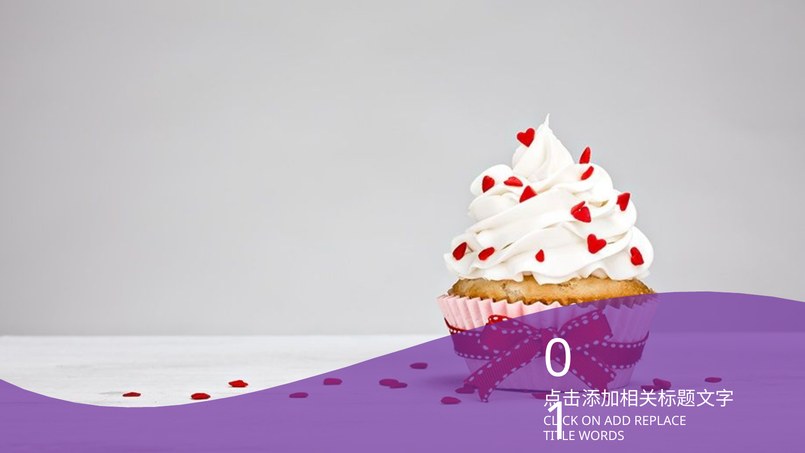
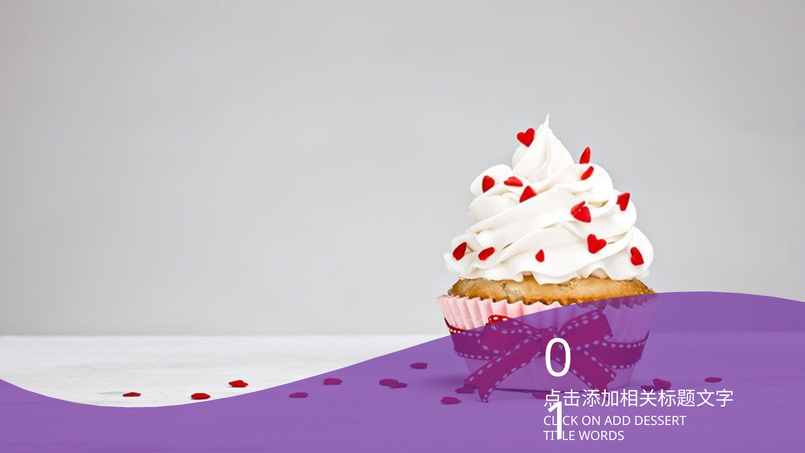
REPLACE: REPLACE -> DESSERT
